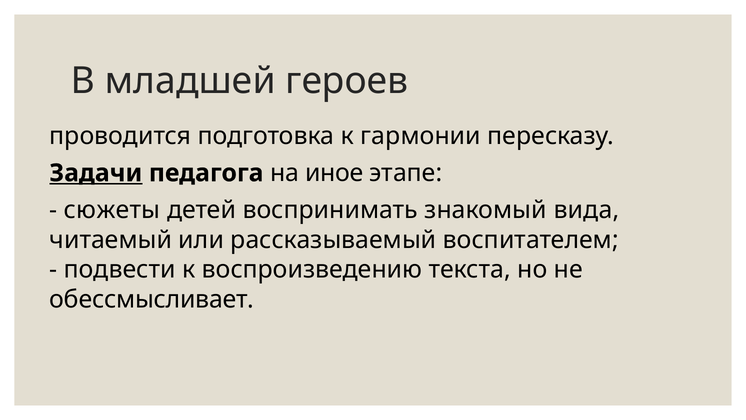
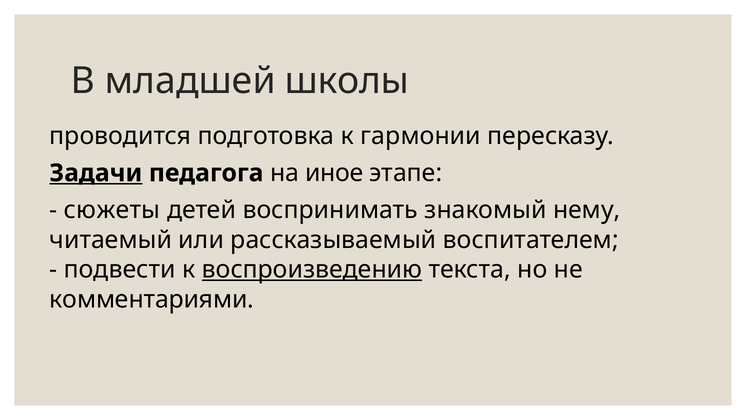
героев: героев -> школы
вида: вида -> нему
воспроизведению underline: none -> present
обессмысливает: обессмысливает -> комментариями
